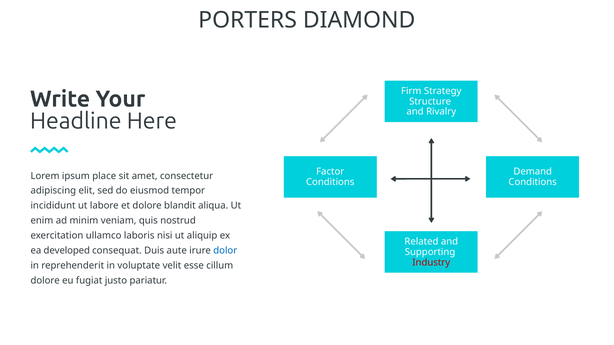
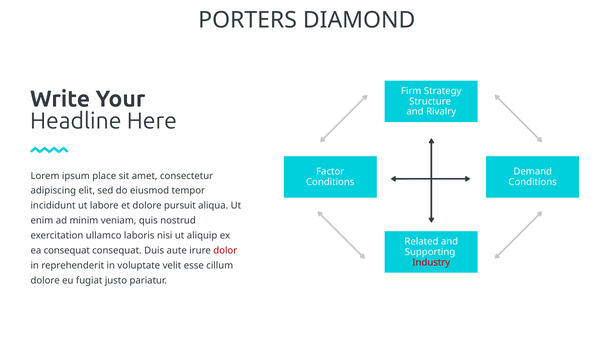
blandit: blandit -> pursuit
ea developed: developed -> consequat
dolor colour: blue -> red
